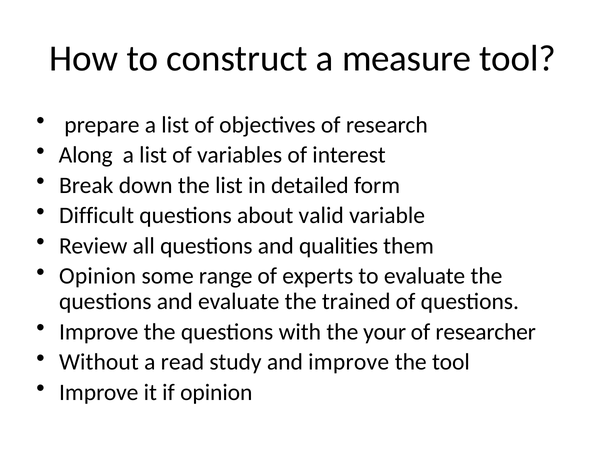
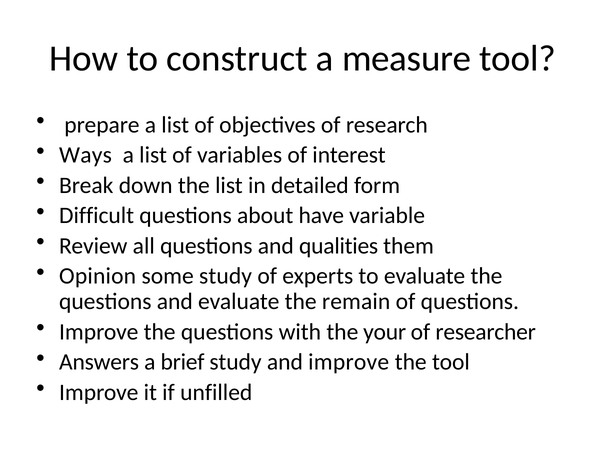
Along: Along -> Ways
valid: valid -> have
some range: range -> study
trained: trained -> remain
Without: Without -> Answers
read: read -> brief
if opinion: opinion -> unfilled
